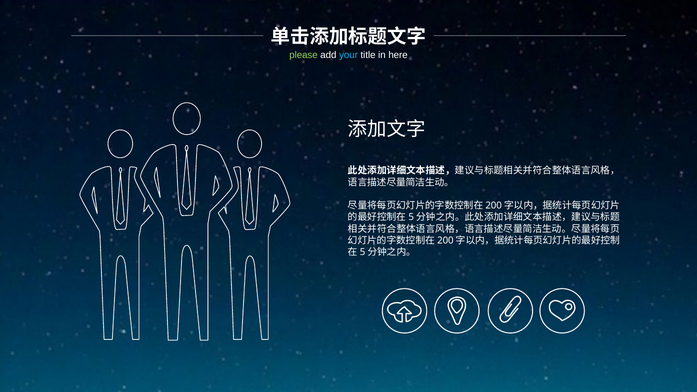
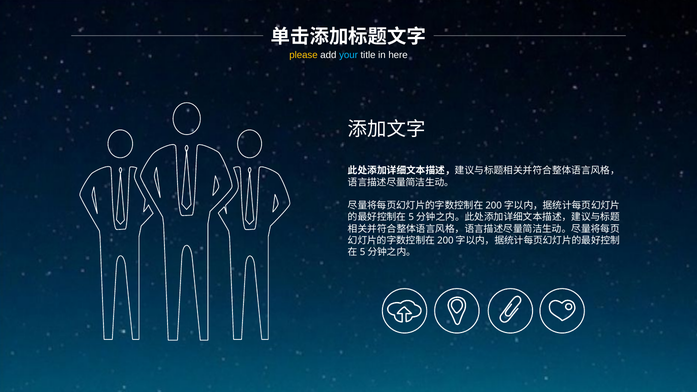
please colour: light green -> yellow
